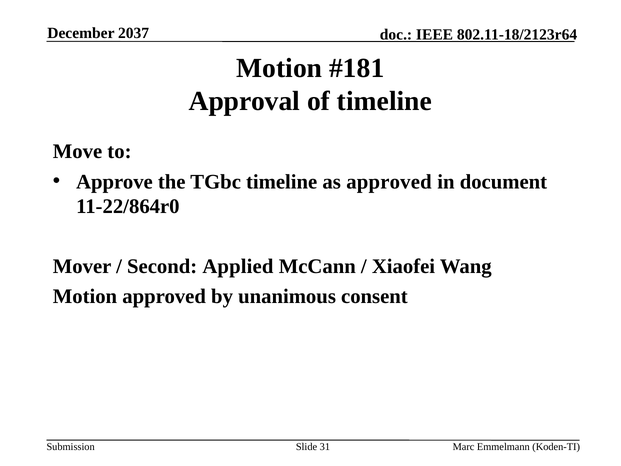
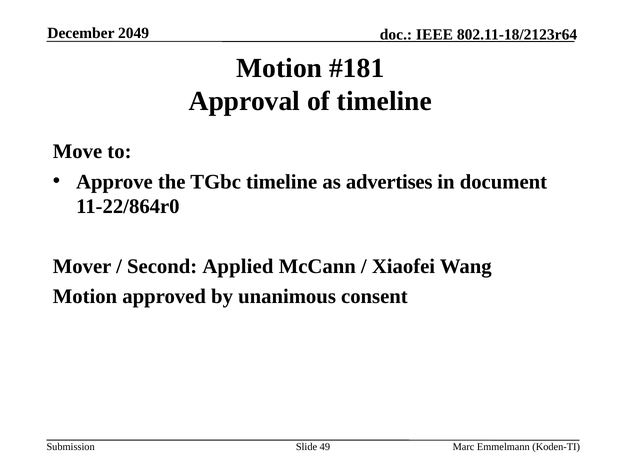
2037: 2037 -> 2049
as approved: approved -> advertises
31: 31 -> 49
